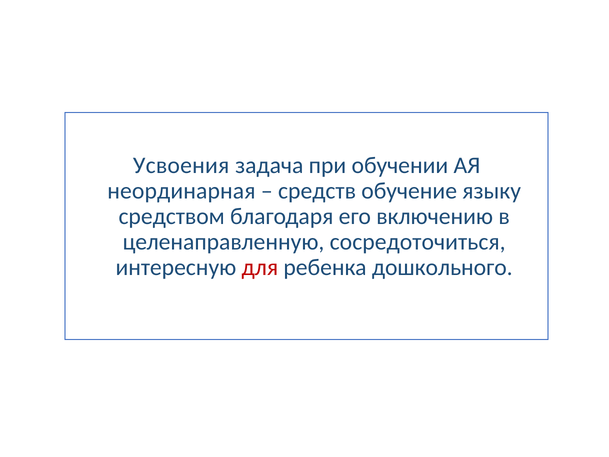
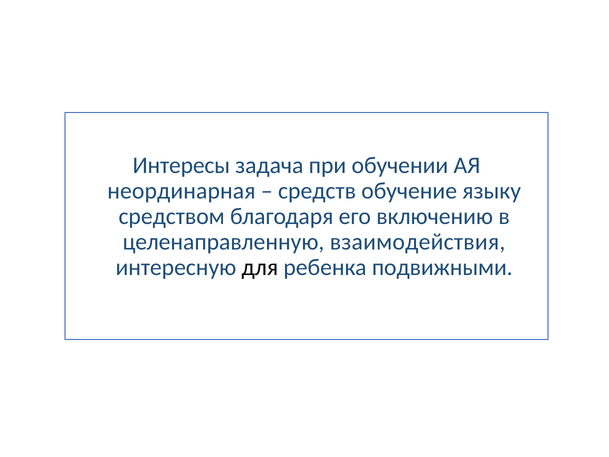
Усвоения: Усвоения -> Интересы
сосредоточиться: сосредоточиться -> взаимодействия
для colour: red -> black
дошкольного: дошкольного -> подвижными
